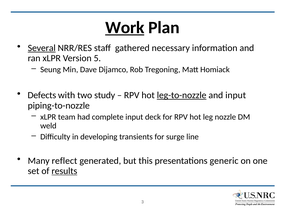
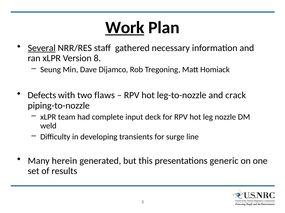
5: 5 -> 8
study: study -> flaws
leg-to-nozzle underline: present -> none
and input: input -> crack
reflect: reflect -> herein
results underline: present -> none
